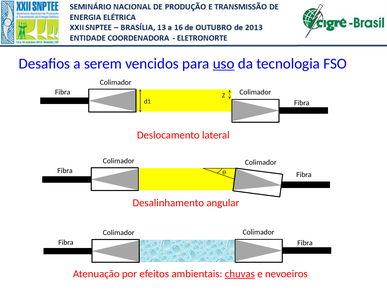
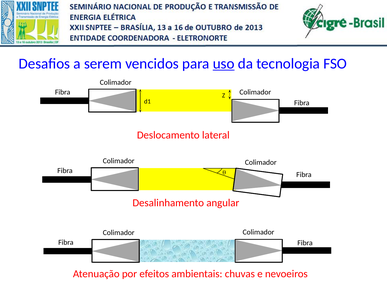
chuvas underline: present -> none
